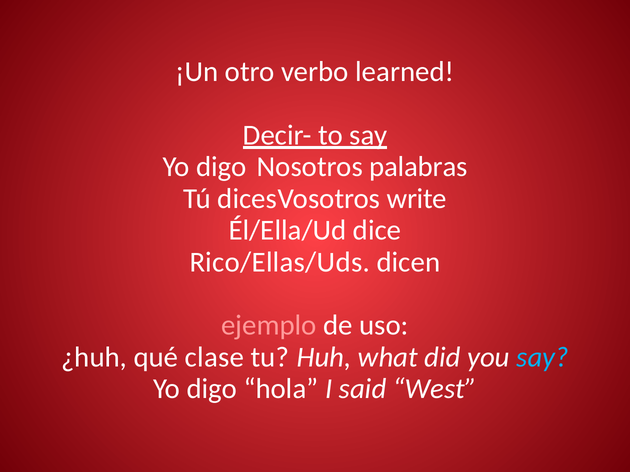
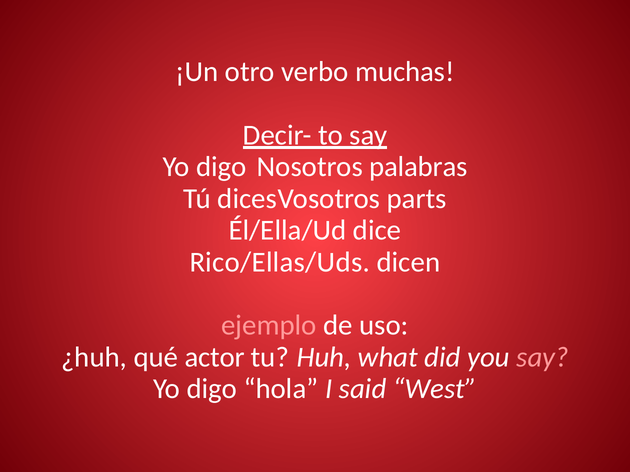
learned: learned -> muchas
write: write -> parts
clase: clase -> actor
say at (542, 358) colour: light blue -> pink
